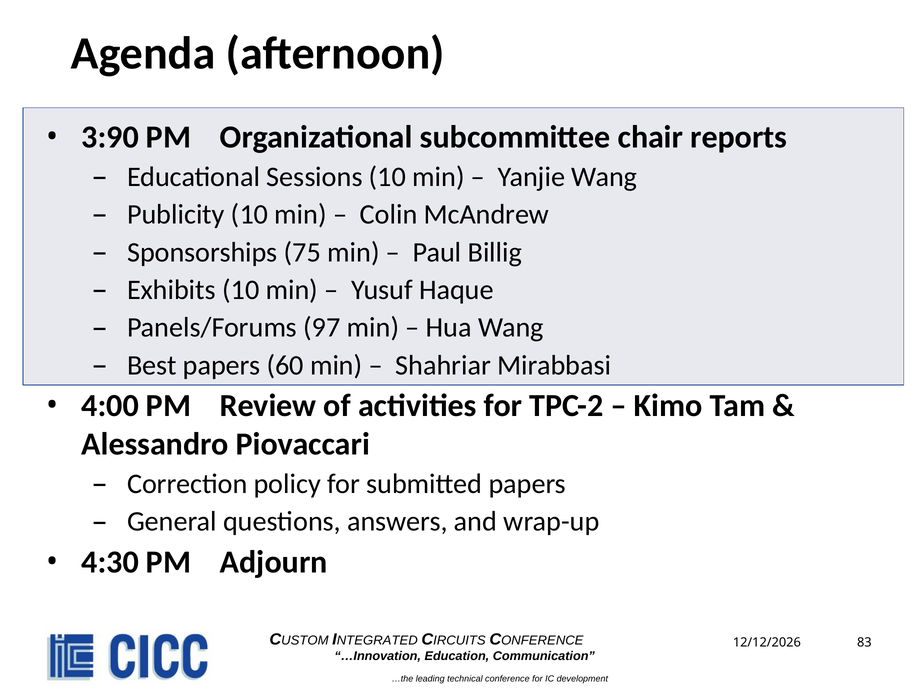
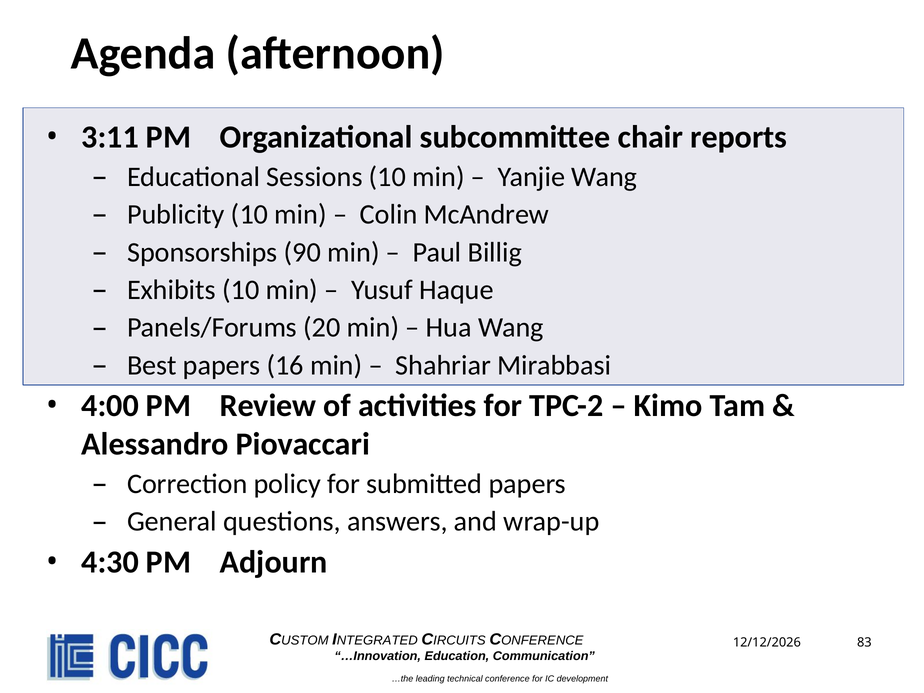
3:90: 3:90 -> 3:11
75: 75 -> 90
97: 97 -> 20
60: 60 -> 16
